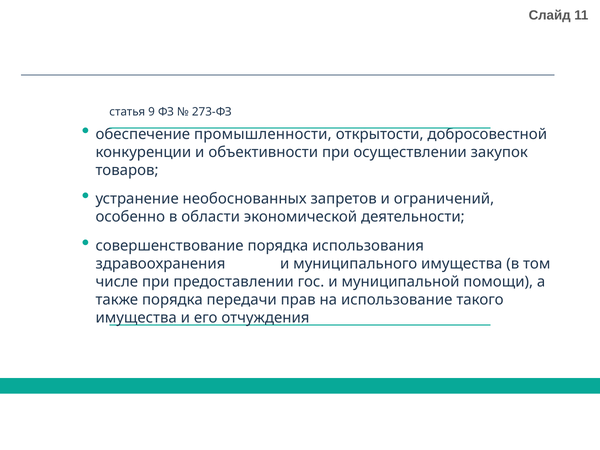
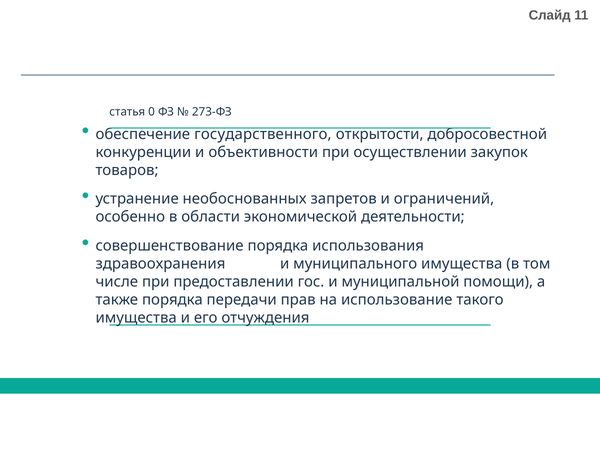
9: 9 -> 0
промышленности: промышленности -> государственного
